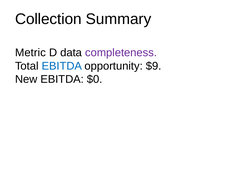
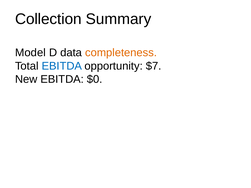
Metric: Metric -> Model
completeness colour: purple -> orange
$9: $9 -> $7
